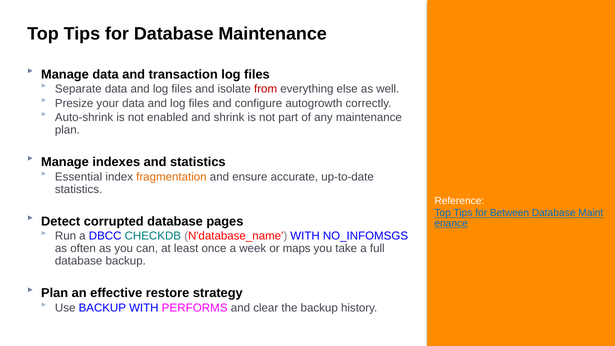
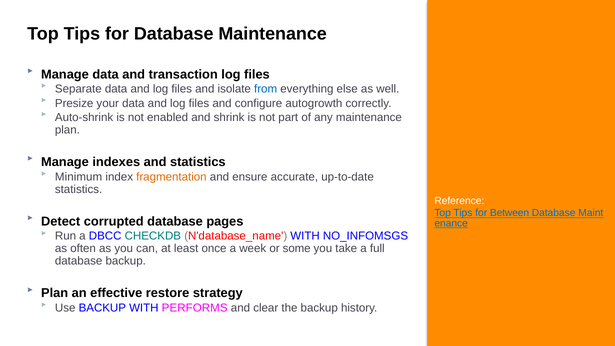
from colour: red -> blue
Essential: Essential -> Minimum
maps: maps -> some
